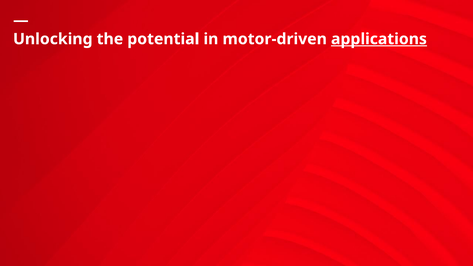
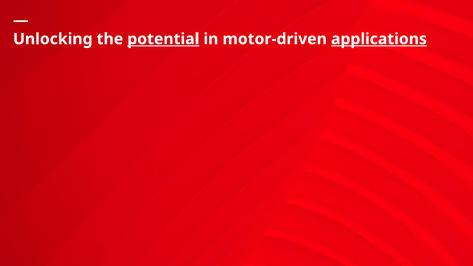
potential underline: none -> present
